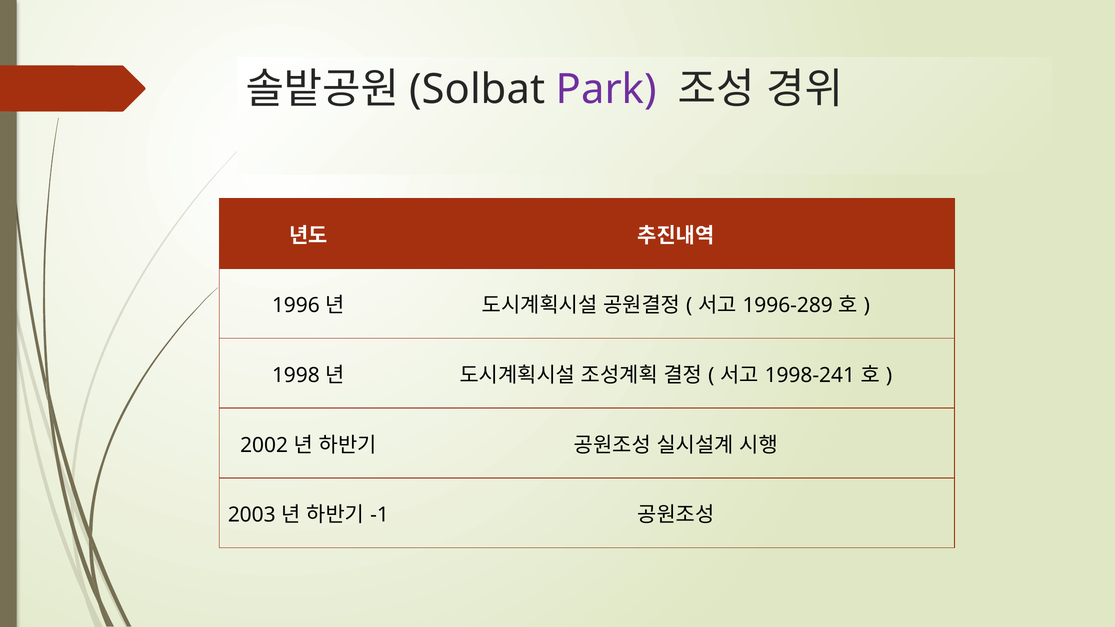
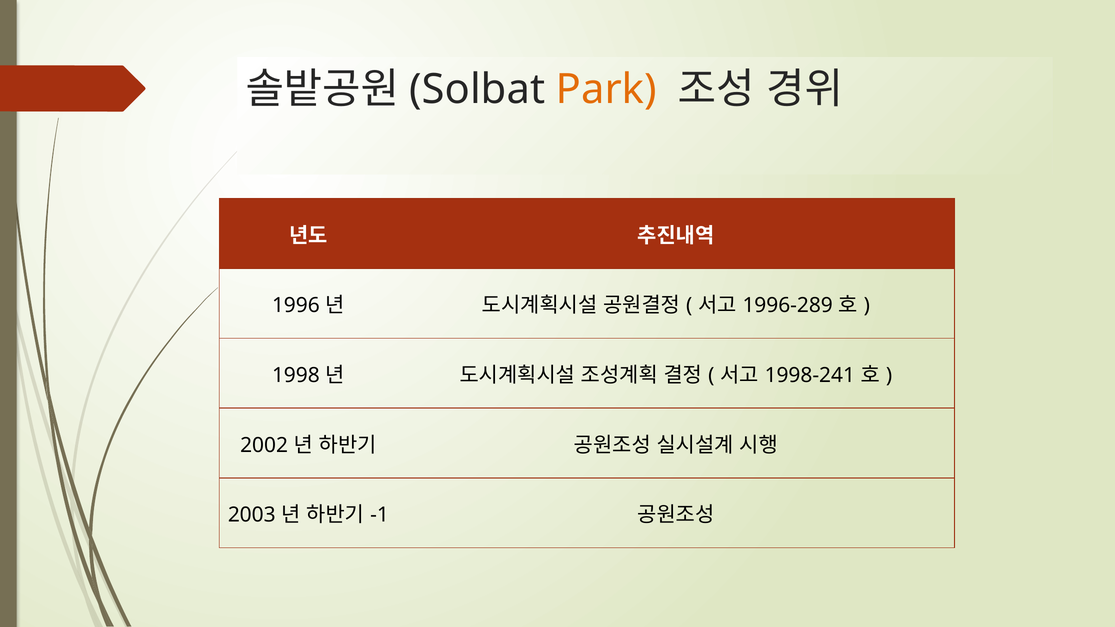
Park colour: purple -> orange
